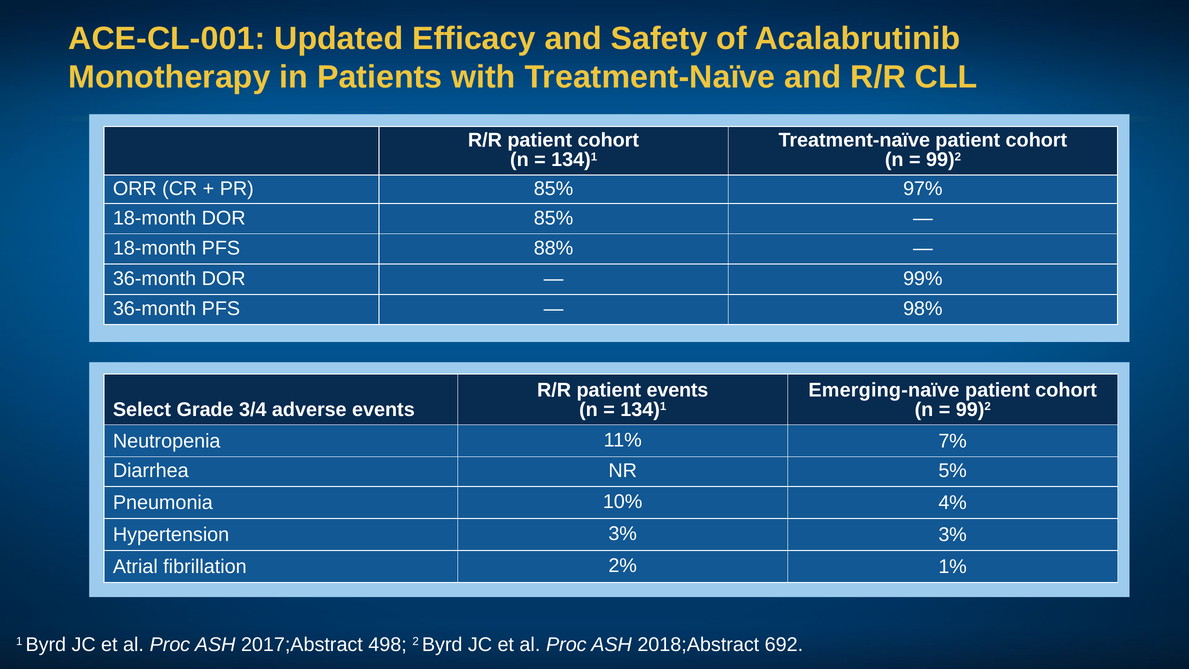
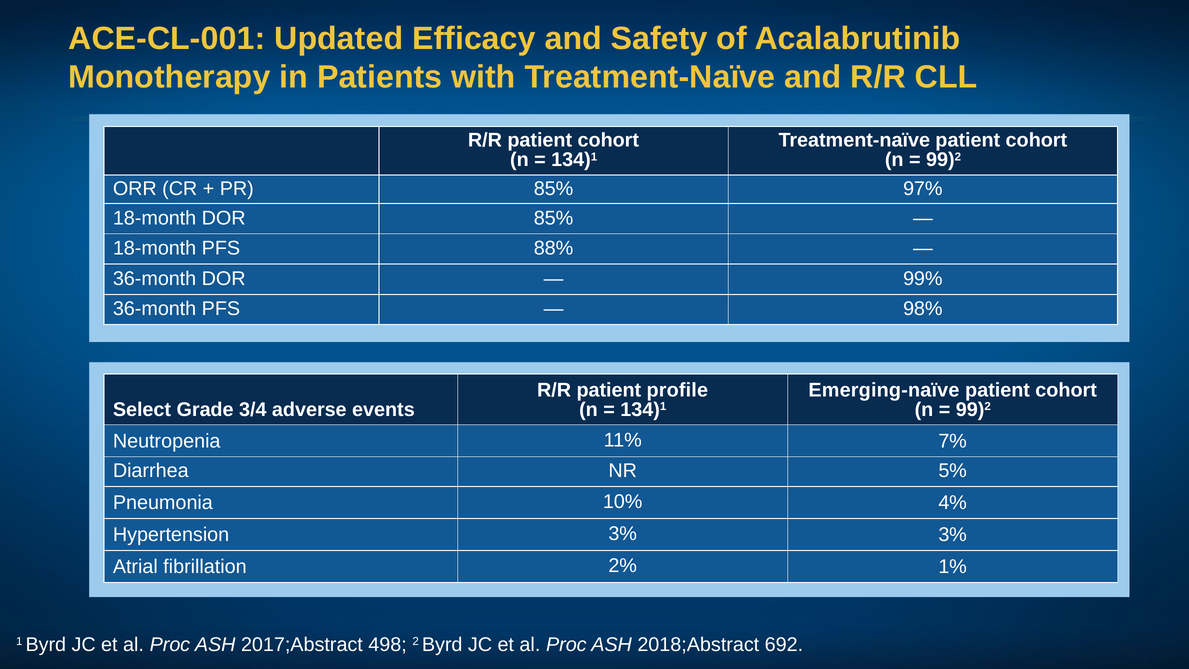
patient events: events -> profile
